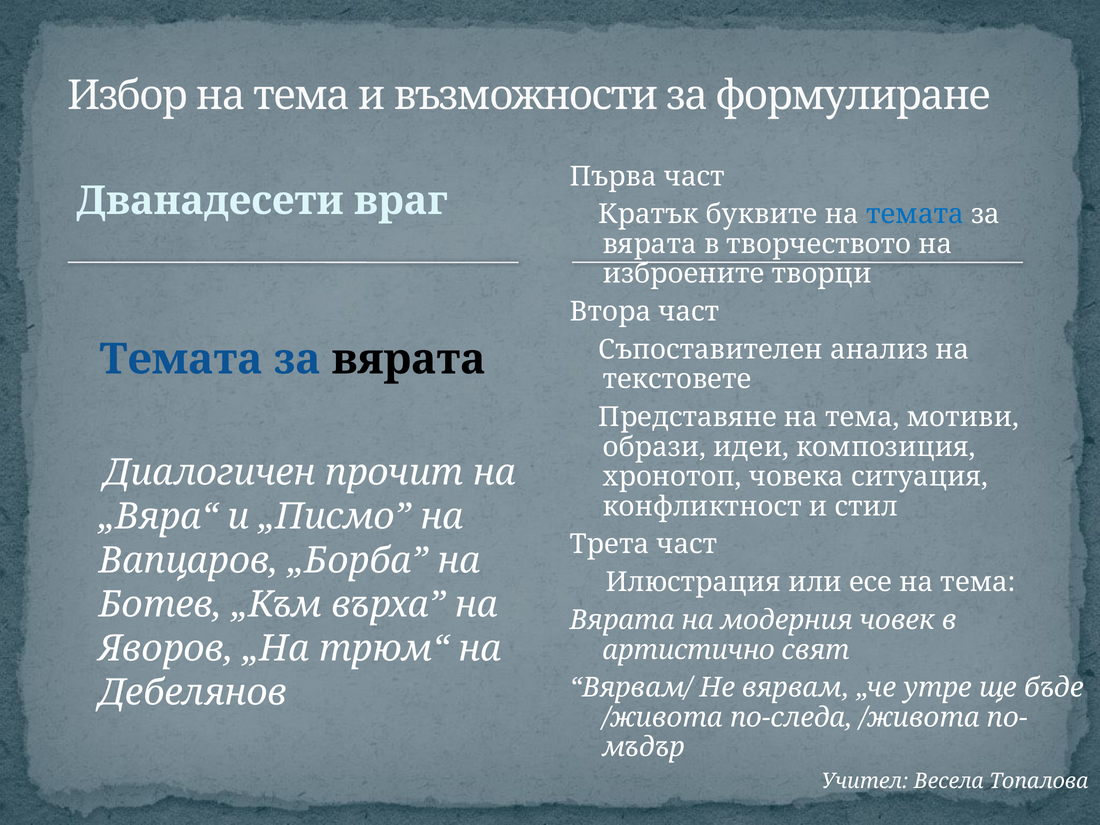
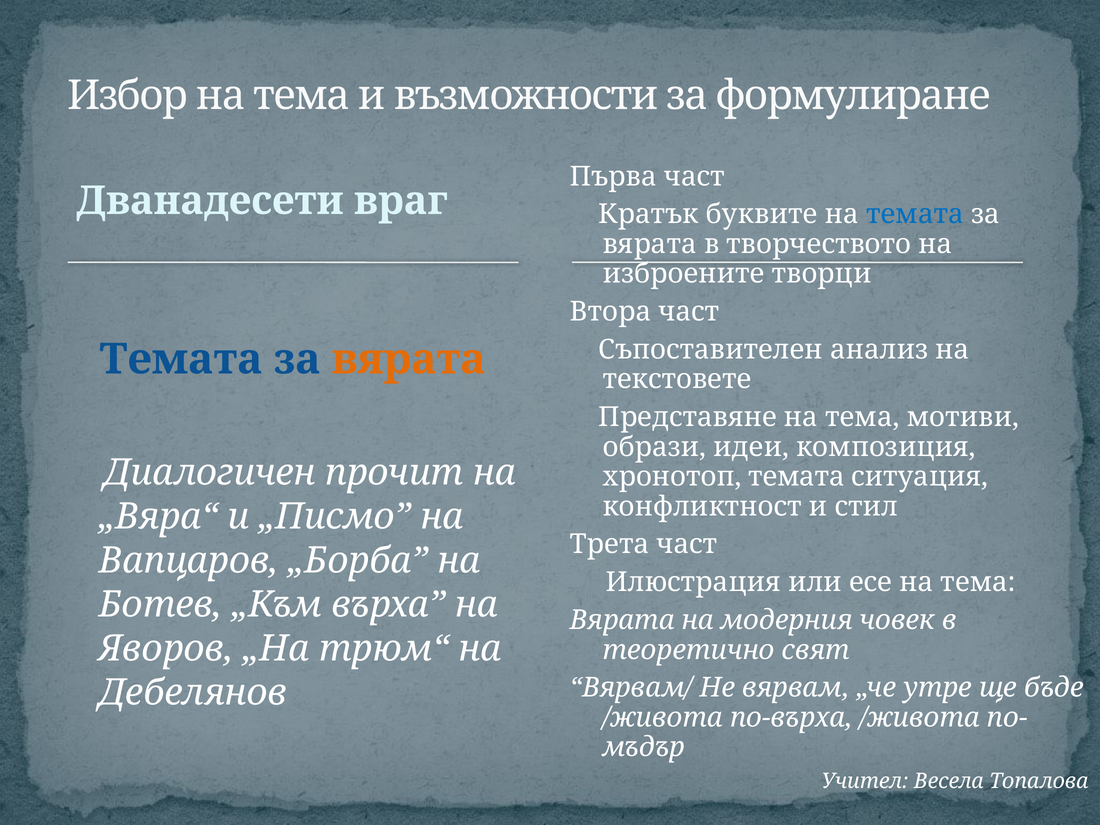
вярата at (409, 359) colour: black -> orange
хронотоп човека: човека -> темата
артистично: артистично -> теоретично
по-следа: по-следа -> по-върха
